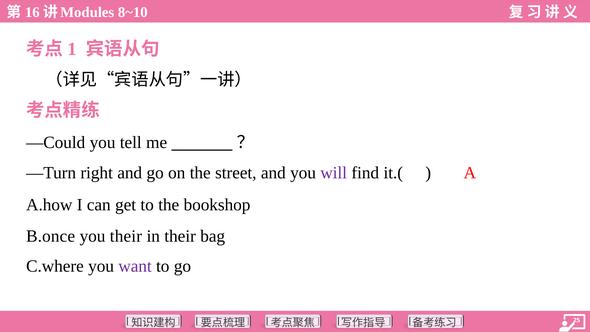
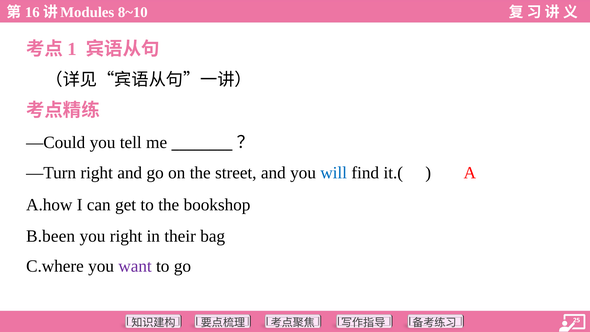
will colour: purple -> blue
B.once: B.once -> B.been
you their: their -> right
